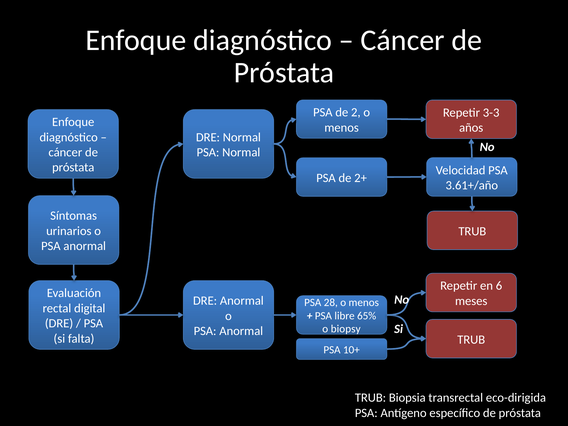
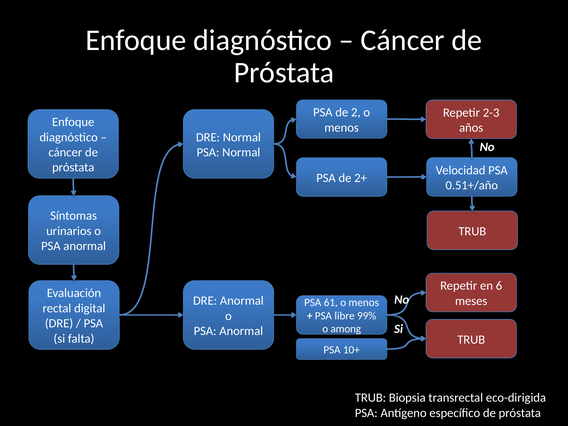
3-3: 3-3 -> 2-3
3.61+/año: 3.61+/año -> 0.51+/año
28: 28 -> 61
65%: 65% -> 99%
biopsy: biopsy -> among
